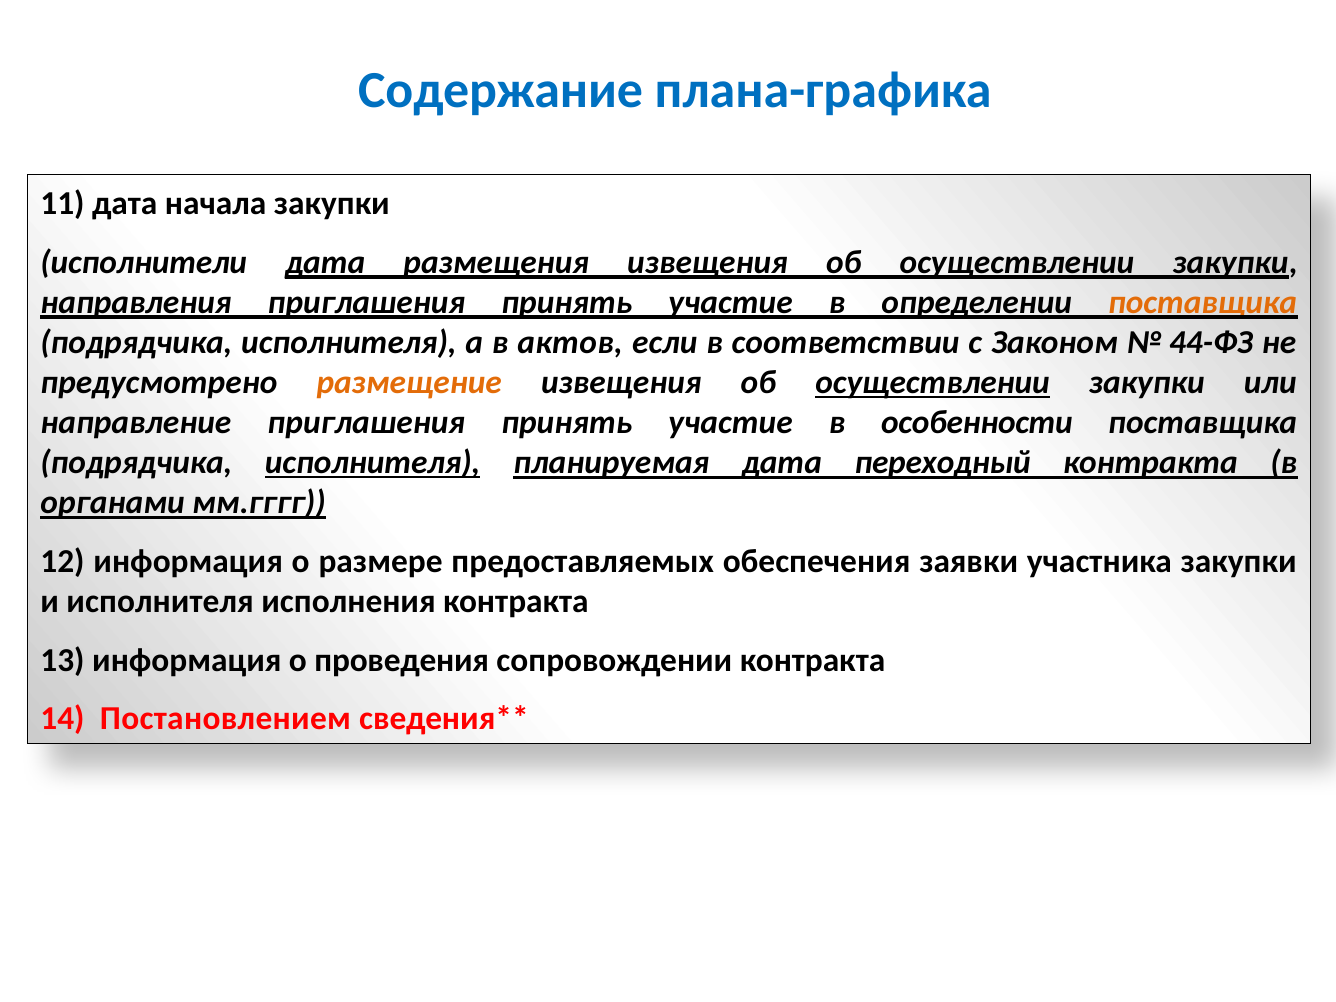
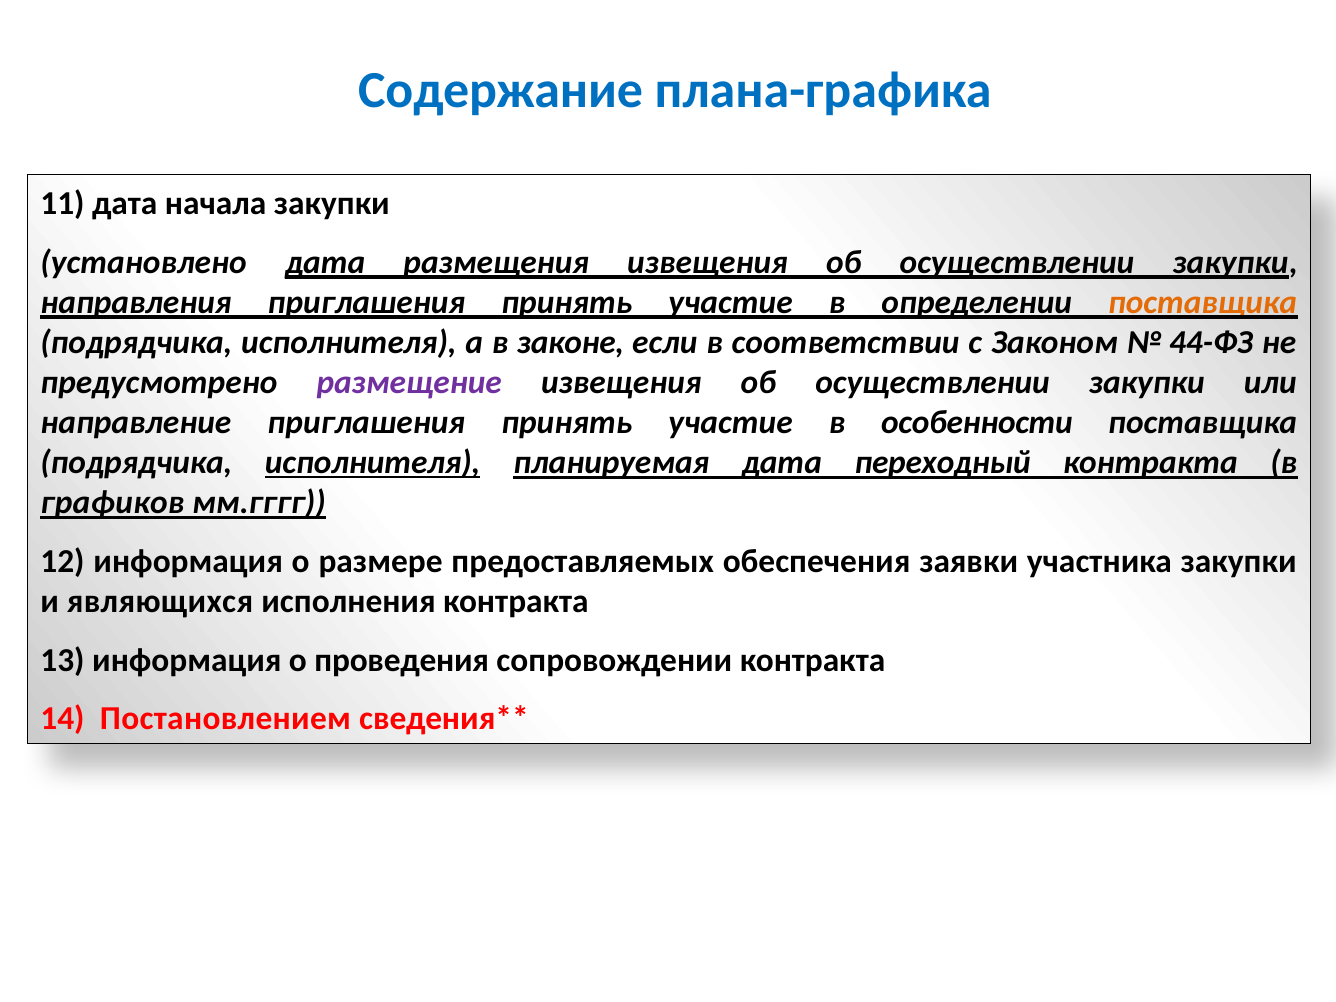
исполнители: исполнители -> установлено
актов: актов -> законе
размещение colour: orange -> purple
осуществлении at (933, 383) underline: present -> none
органами: органами -> графиков
и исполнителя: исполнителя -> являющихся
